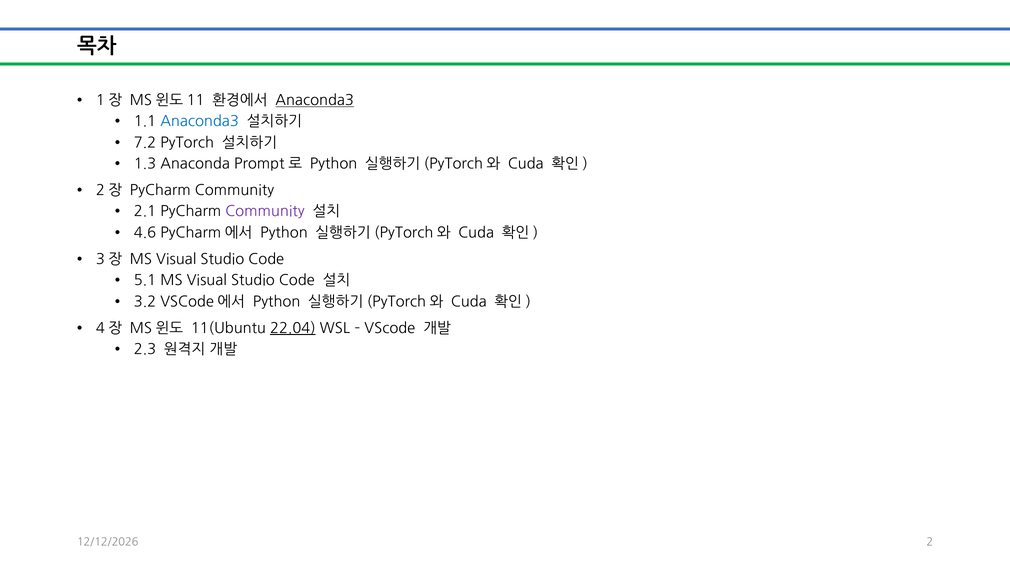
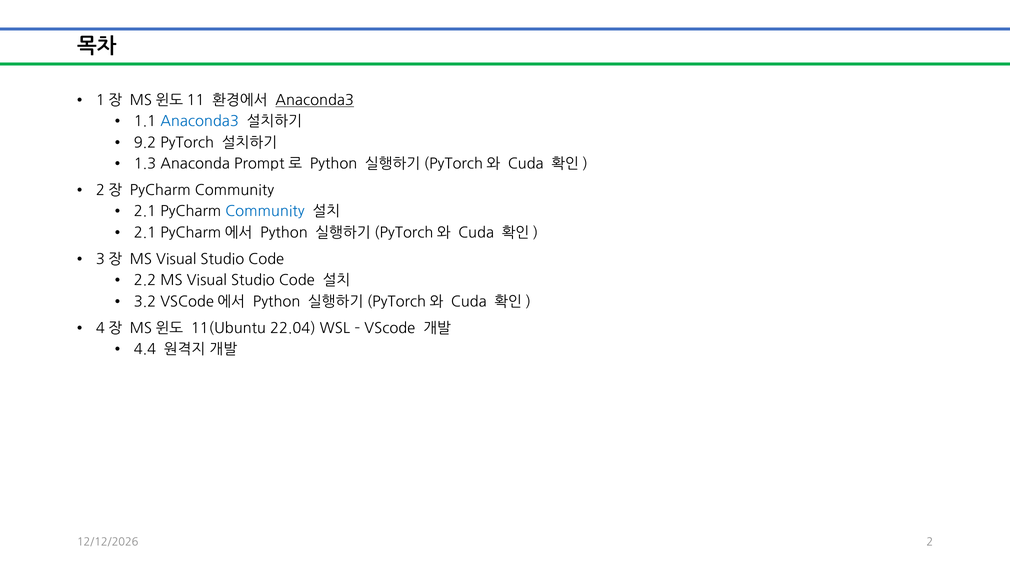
7.2: 7.2 -> 9.2
Community at (265, 212) colour: purple -> blue
4.6 at (145, 233): 4.6 -> 2.1
5.1: 5.1 -> 2.2
22.04 underline: present -> none
2.3: 2.3 -> 4.4
